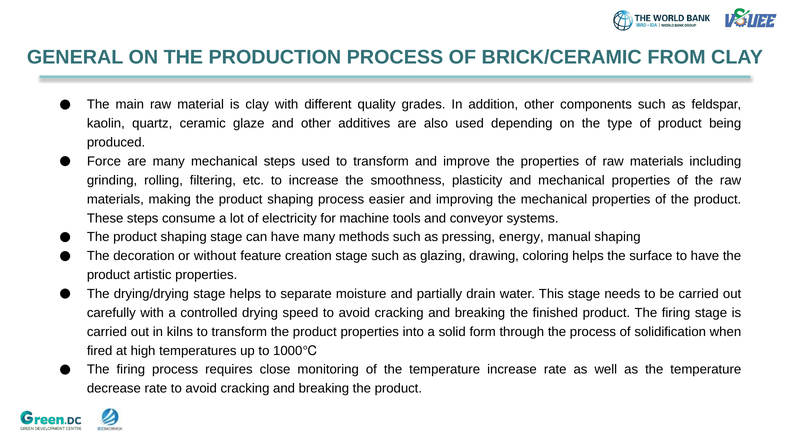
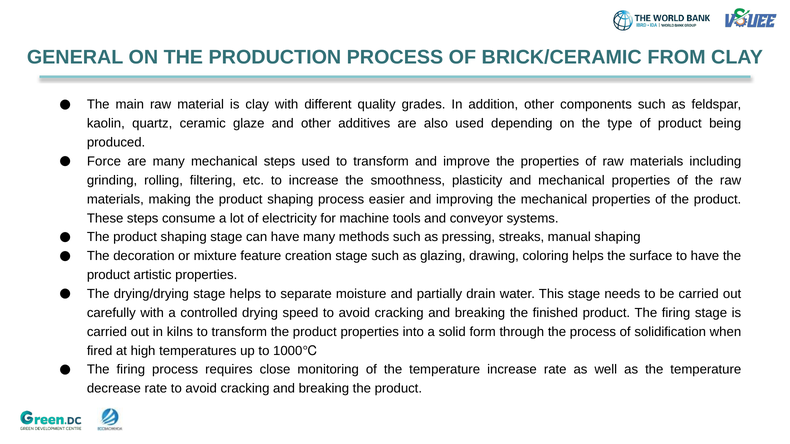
energy: energy -> streaks
without: without -> mixture
